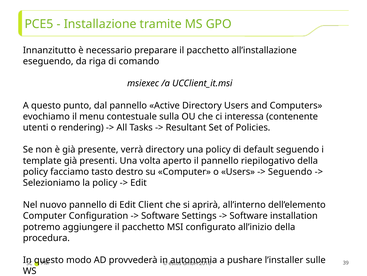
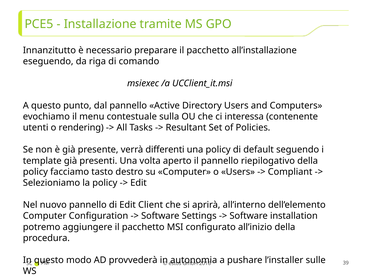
verrà directory: directory -> differenti
Seguendo at (290, 171): Seguendo -> Compliant
